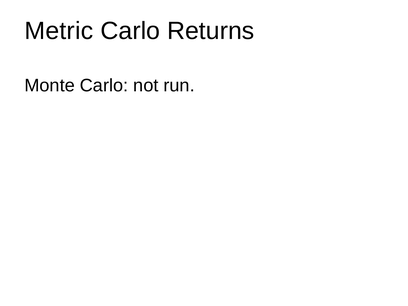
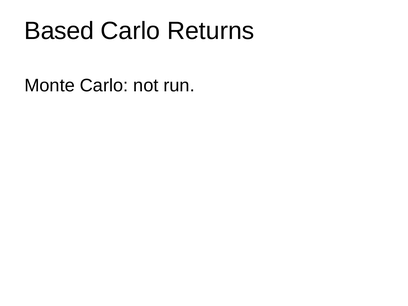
Metric: Metric -> Based
